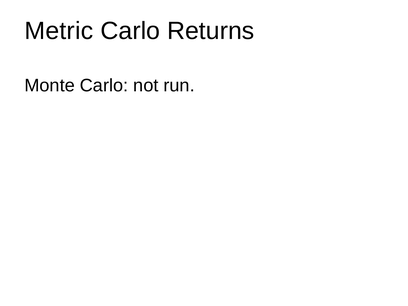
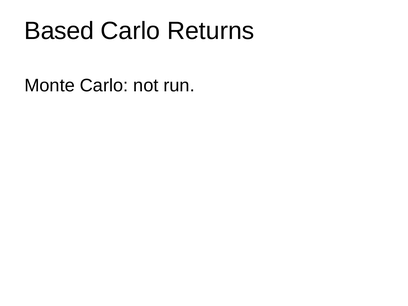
Metric: Metric -> Based
